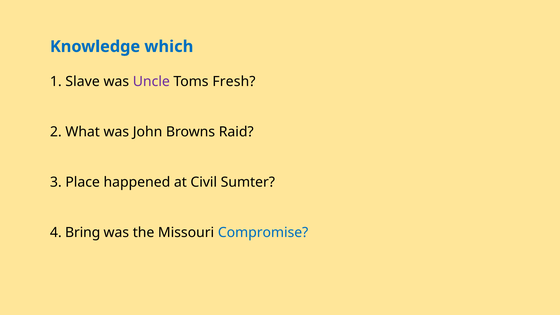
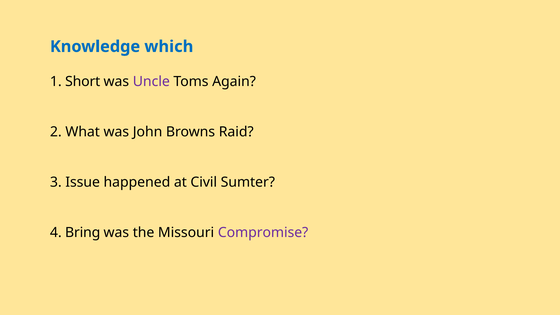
Slave: Slave -> Short
Fresh: Fresh -> Again
Place: Place -> Issue
Compromise colour: blue -> purple
